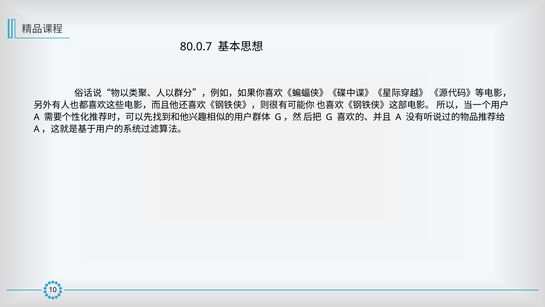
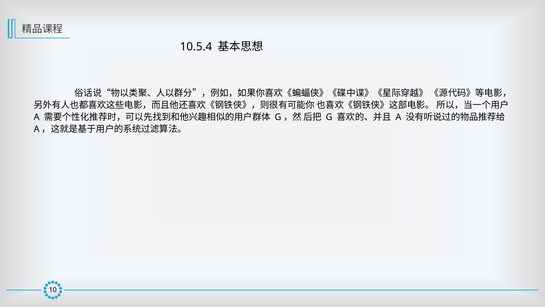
80.0.7: 80.0.7 -> 10.5.4
